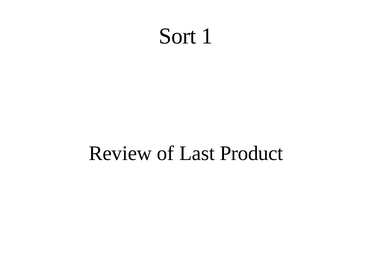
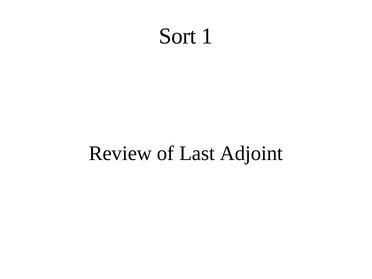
Product: Product -> Adjoint
